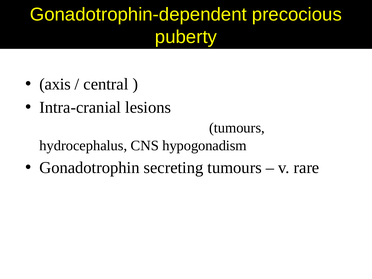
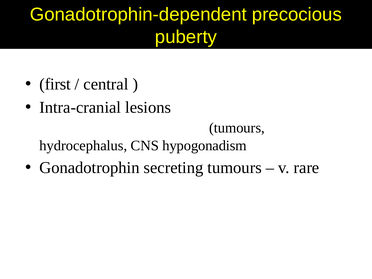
axis: axis -> first
